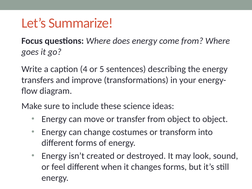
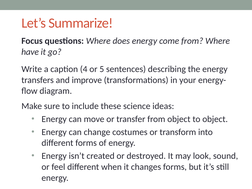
goes: goes -> have
